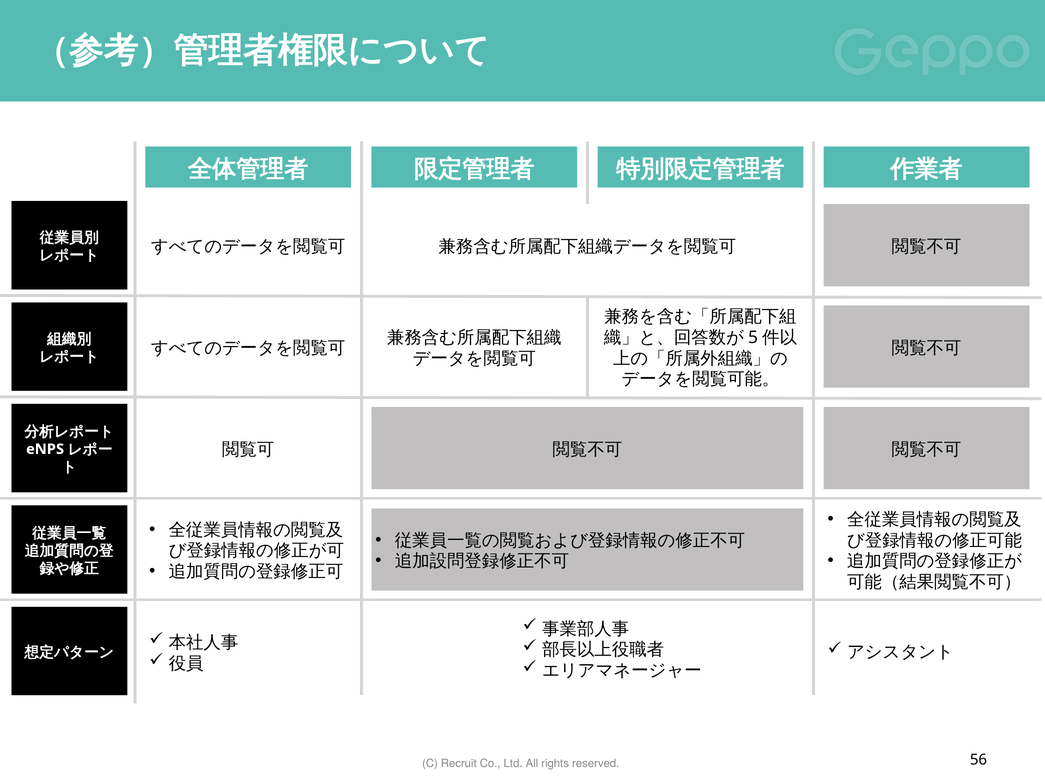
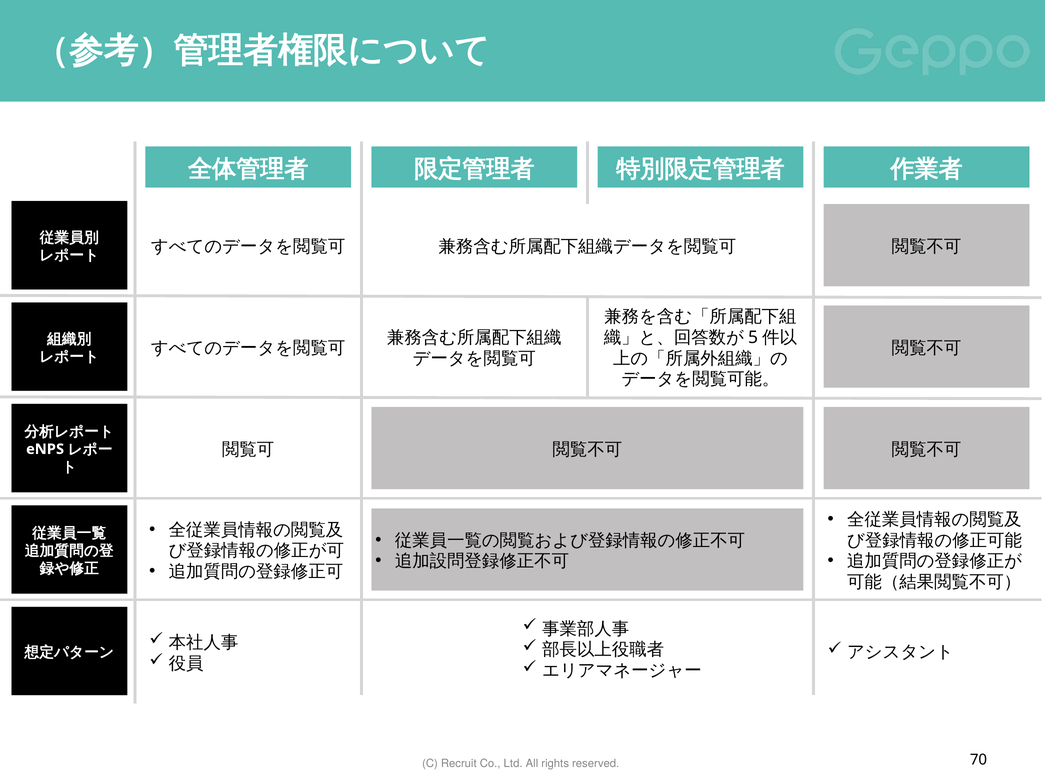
56: 56 -> 70
